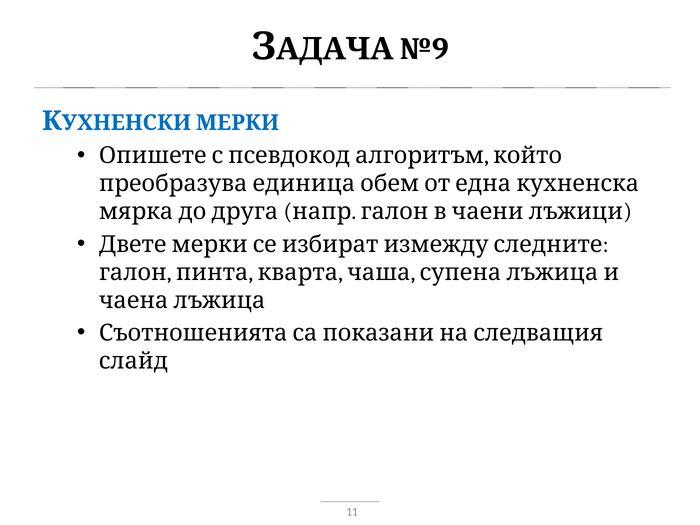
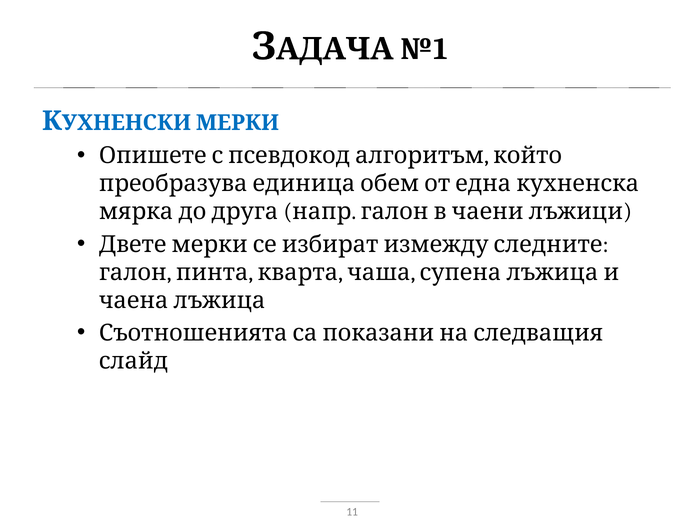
№9: №9 -> №1
